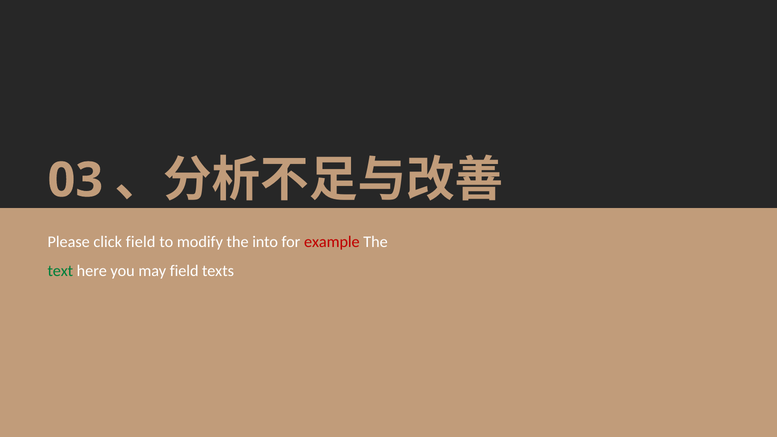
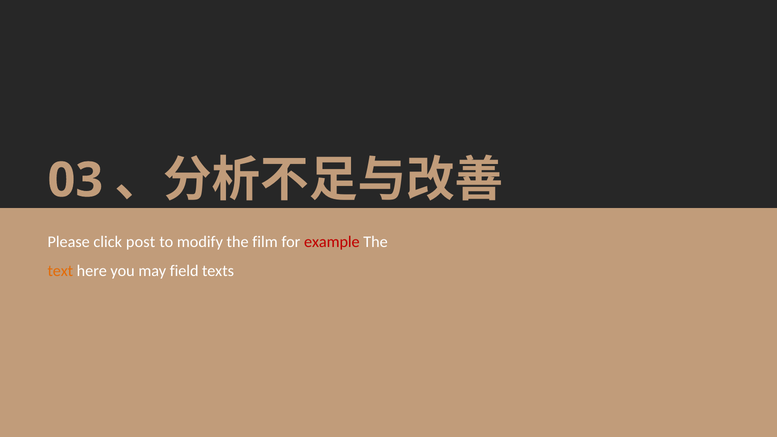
click field: field -> post
into: into -> film
text colour: green -> orange
